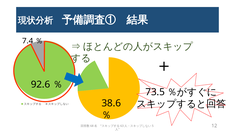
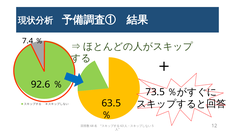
38.6: 38.6 -> 63.5
